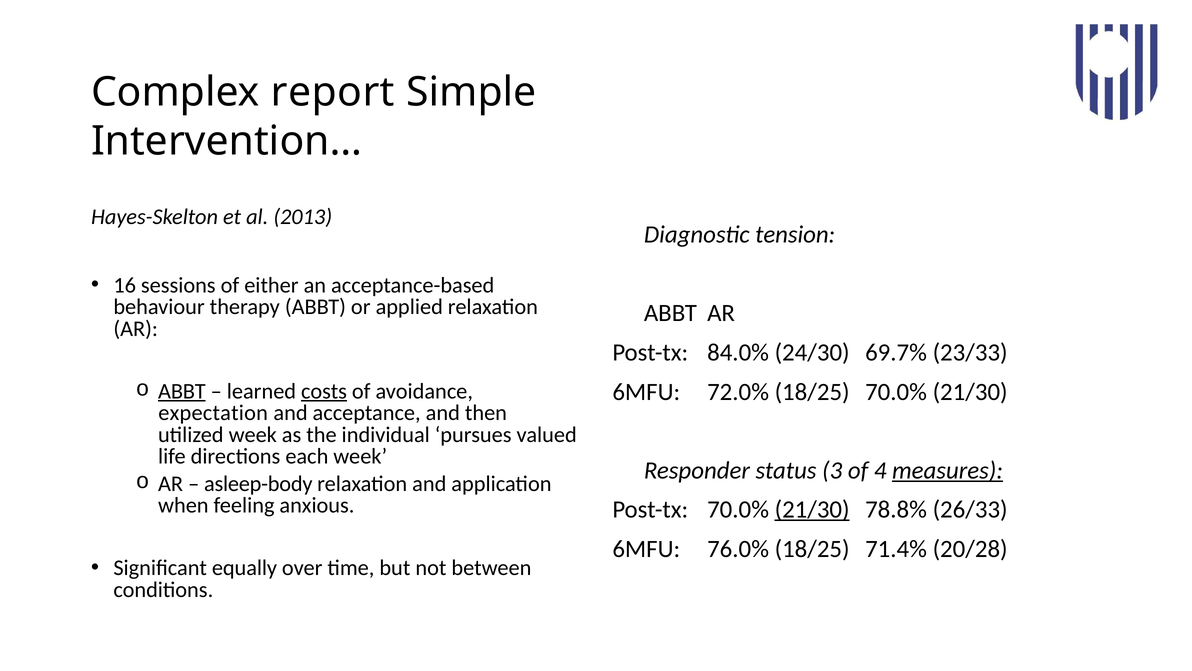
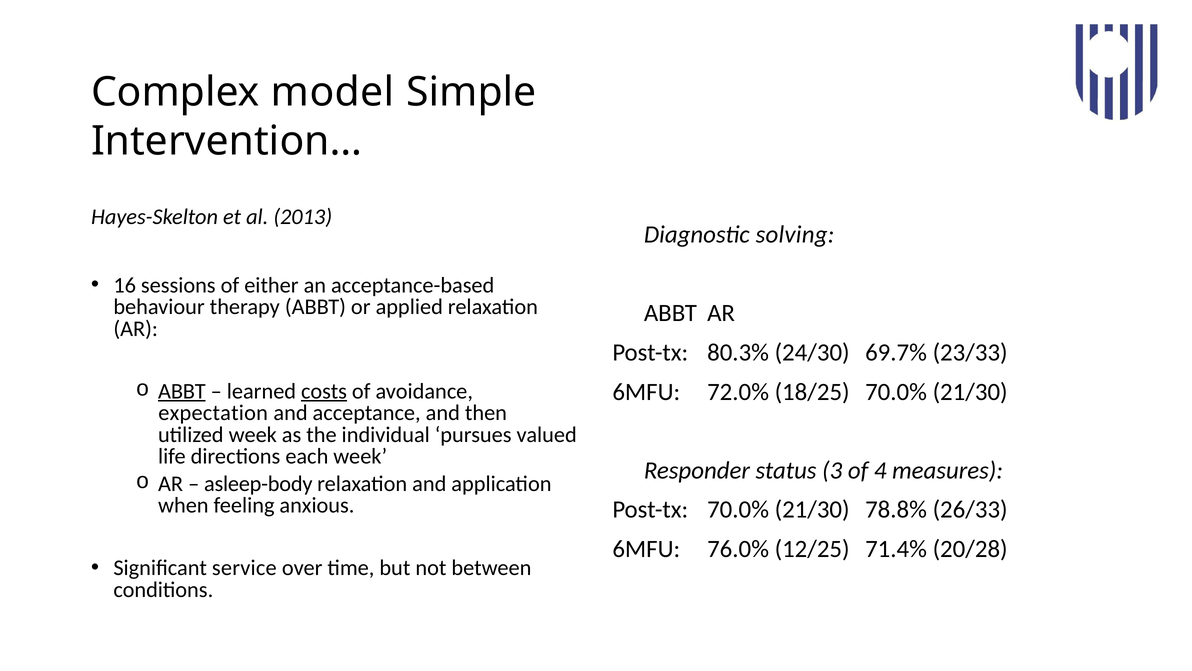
report: report -> model
tension: tension -> solving
84.0%: 84.0% -> 80.3%
measures underline: present -> none
21/30 at (812, 509) underline: present -> none
76.0% 18/25: 18/25 -> 12/25
equally: equally -> service
